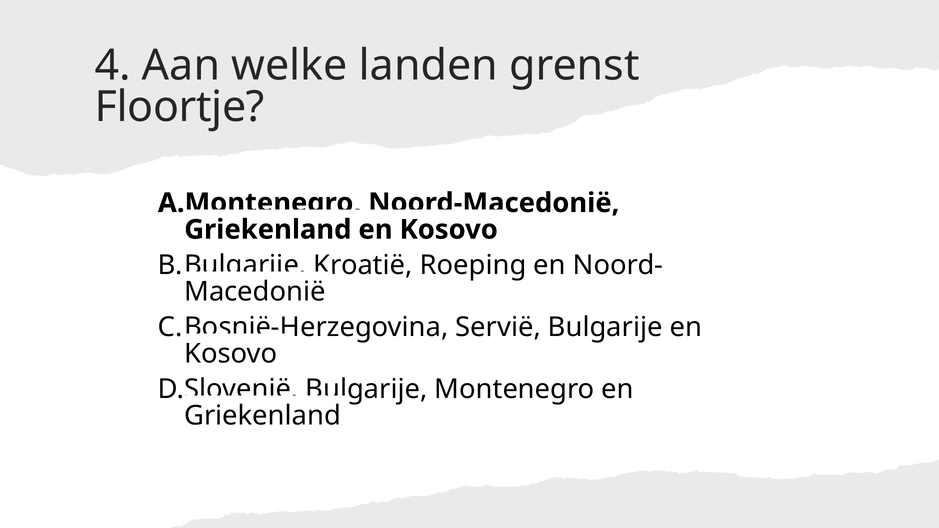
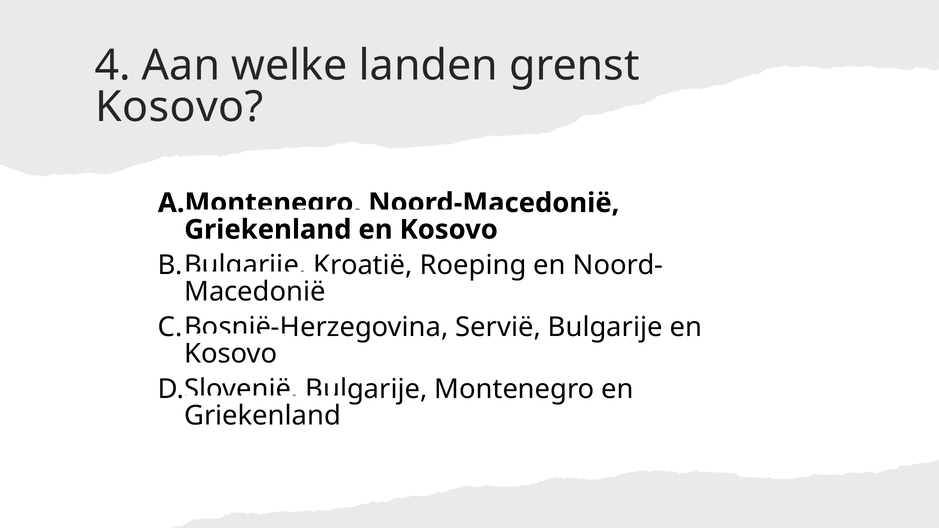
Floortje at (180, 107): Floortje -> Kosovo
